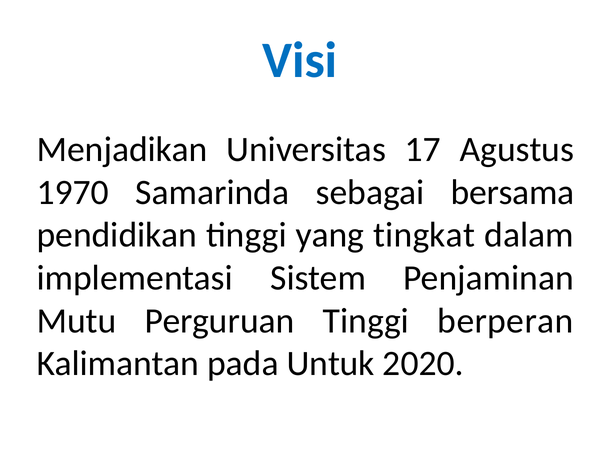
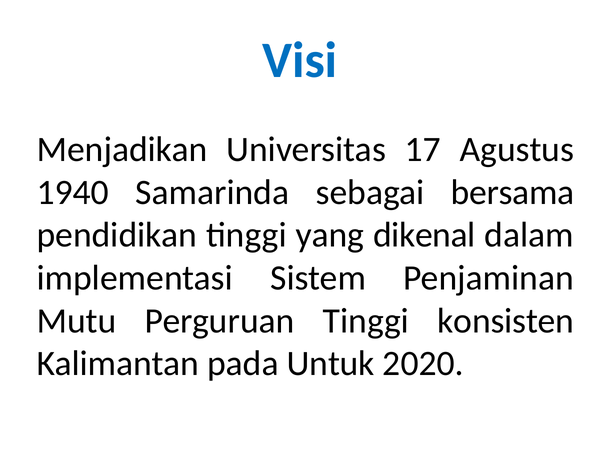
1970: 1970 -> 1940
tingkat: tingkat -> dikenal
berperan: berperan -> konsisten
